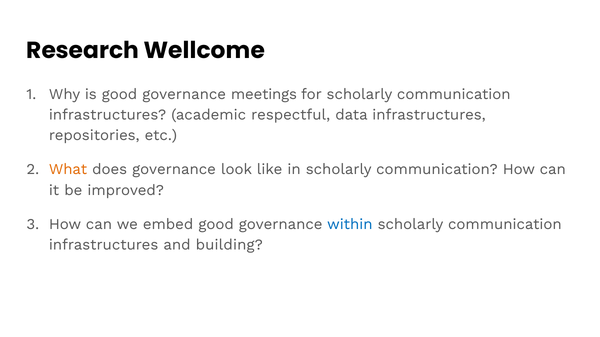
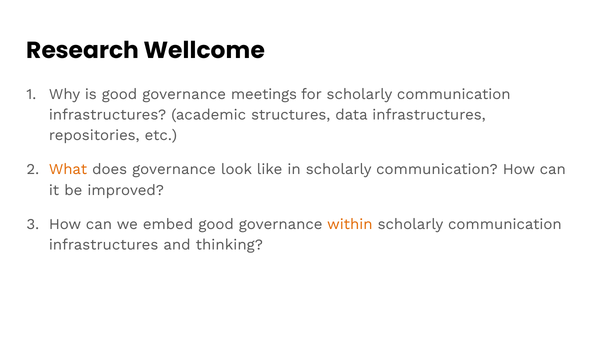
respectful: respectful -> structures
within colour: blue -> orange
building: building -> thinking
